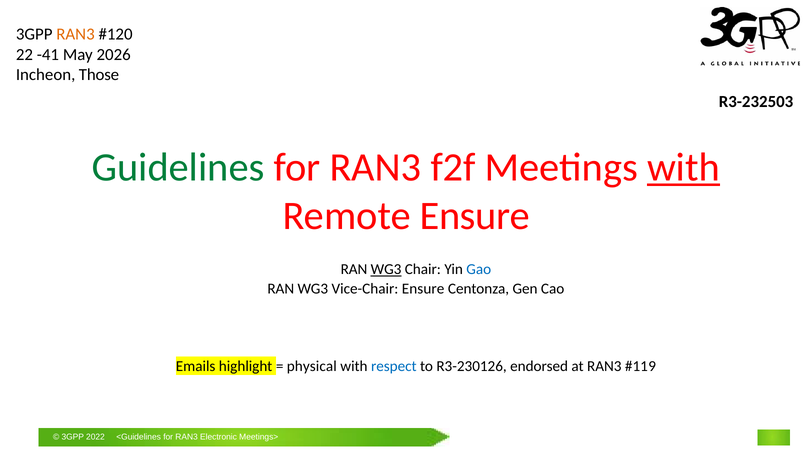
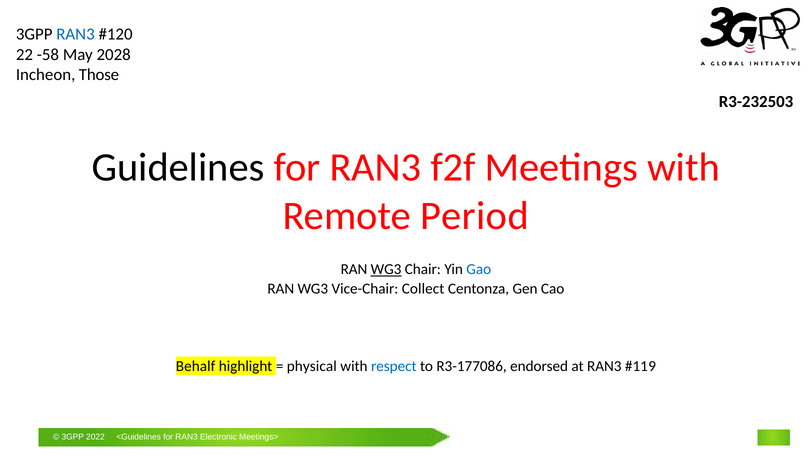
RAN3 at (76, 34) colour: orange -> blue
-41: -41 -> -58
2026: 2026 -> 2028
Guidelines colour: green -> black
with at (683, 167) underline: present -> none
Remote Ensure: Ensure -> Period
Vice-Chair Ensure: Ensure -> Collect
Emails: Emails -> Behalf
R3-230126: R3-230126 -> R3-177086
